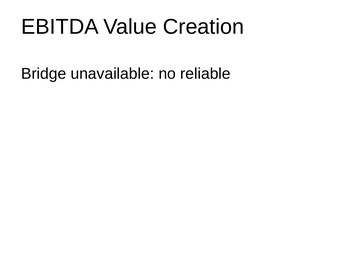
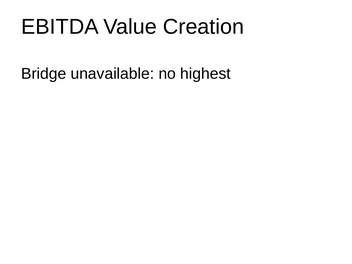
reliable: reliable -> highest
